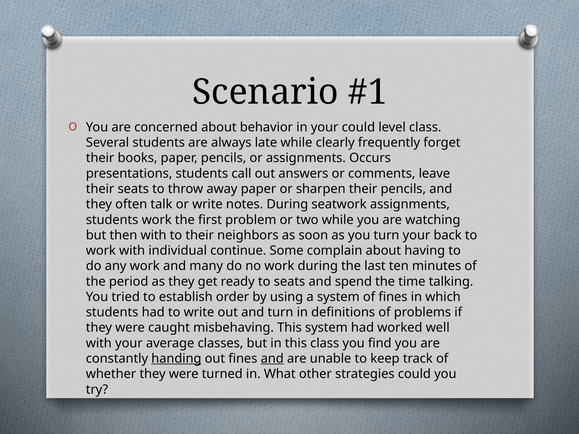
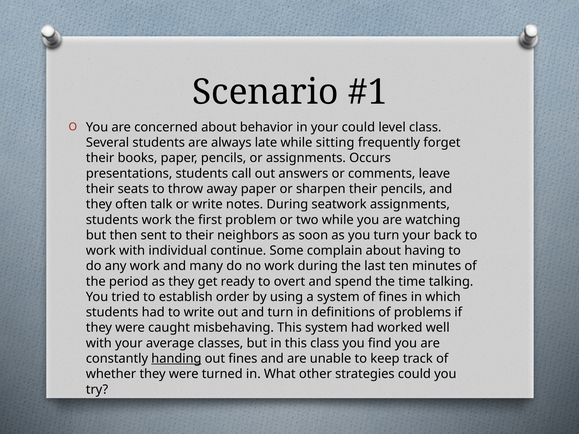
clearly: clearly -> sitting
then with: with -> sent
to seats: seats -> overt
and at (272, 359) underline: present -> none
